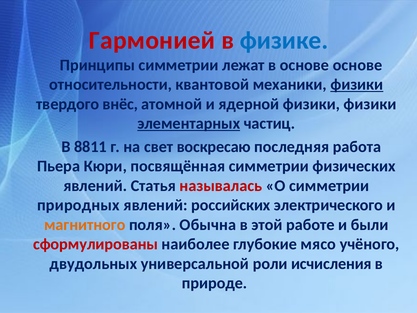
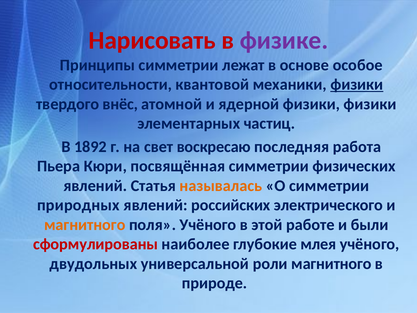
Гармонией: Гармонией -> Нарисовать
физике colour: blue -> purple
основе основе: основе -> особое
элементарных underline: present -> none
8811: 8811 -> 1892
называлась colour: red -> orange
поля Обычна: Обычна -> Учёного
мясо: мясо -> млея
роли исчисления: исчисления -> магнитного
